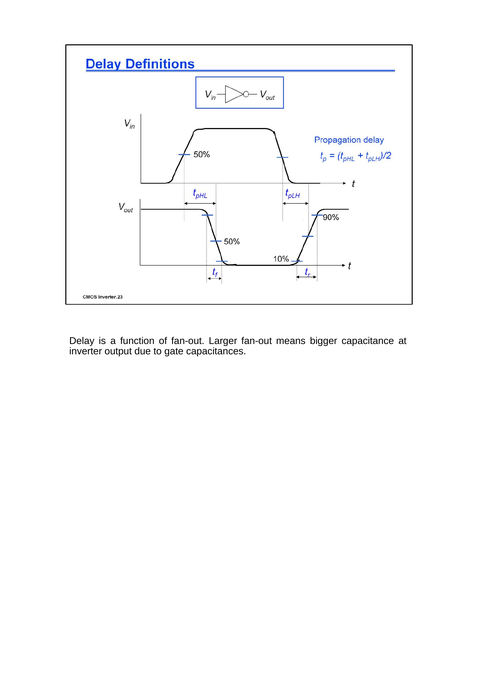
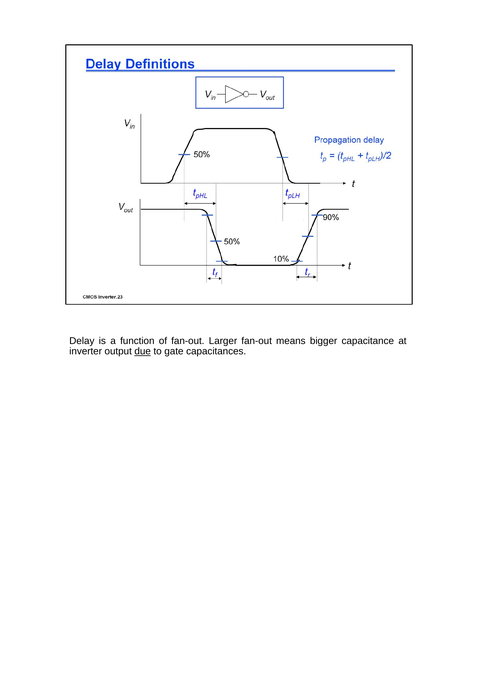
due underline: none -> present
